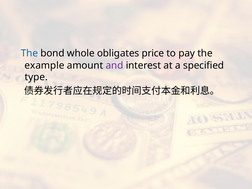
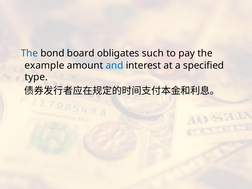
whole: whole -> board
price: price -> such
and colour: purple -> blue
